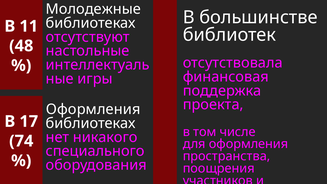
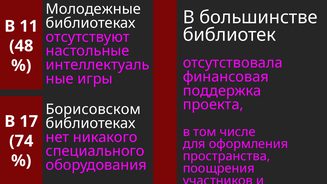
Оформления at (93, 109): Оформления -> Борисовском
